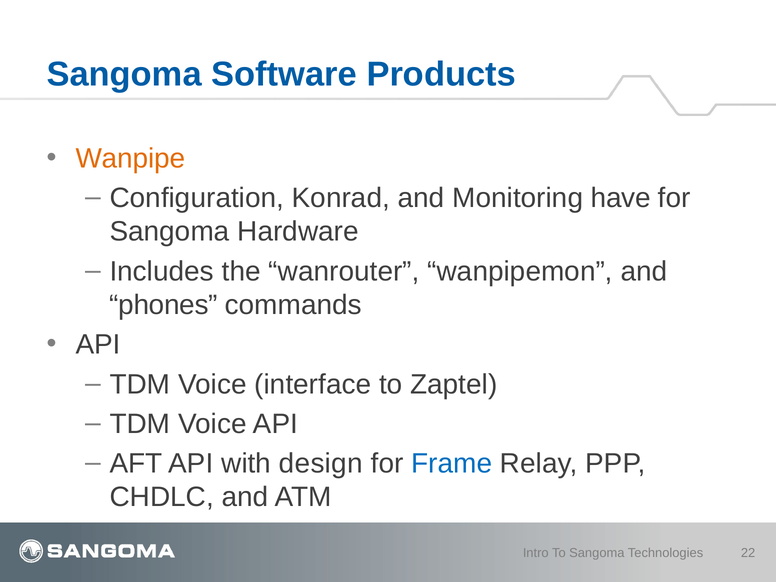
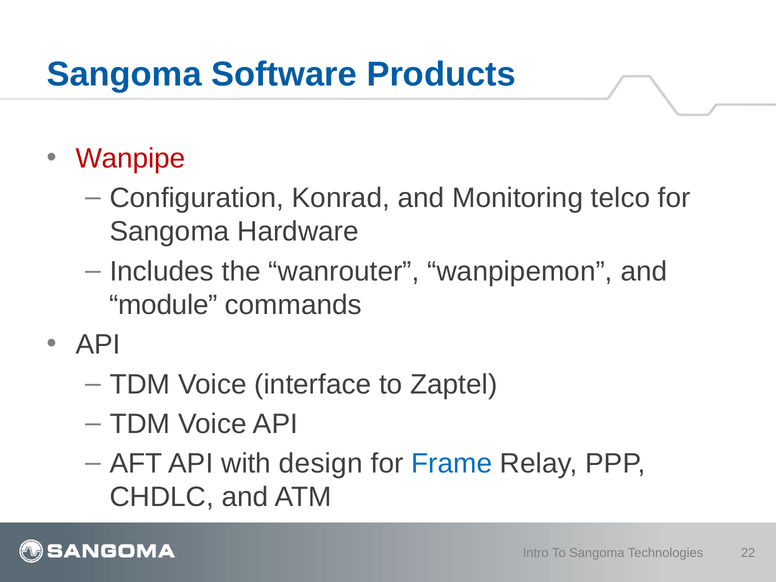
Wanpipe colour: orange -> red
have: have -> telco
phones: phones -> module
